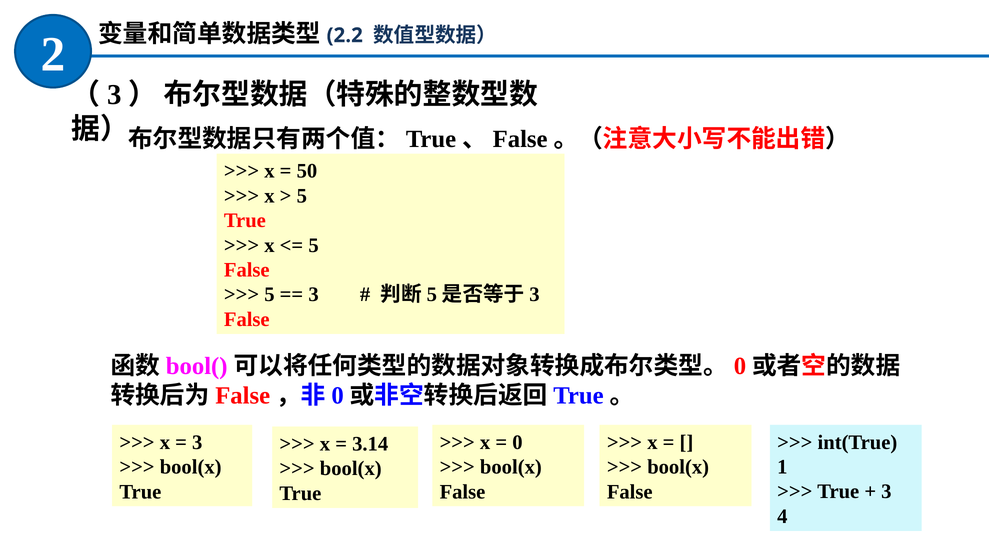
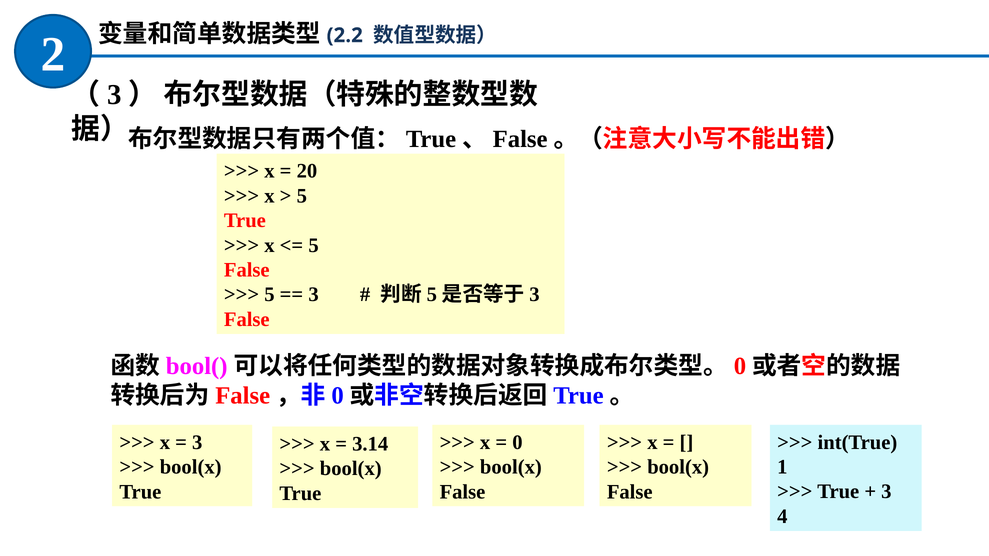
50: 50 -> 20
